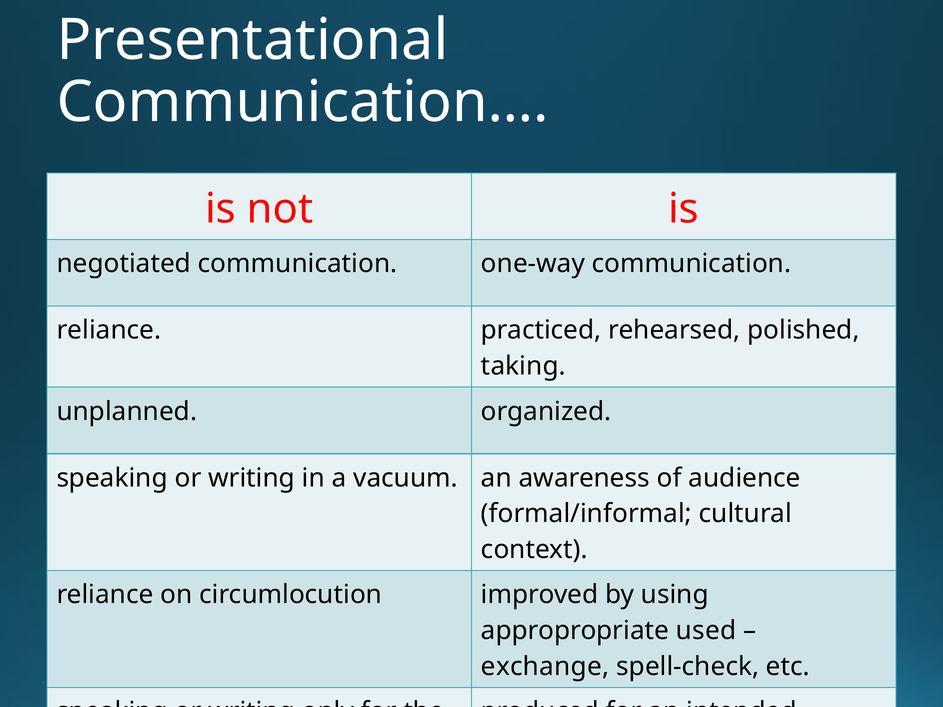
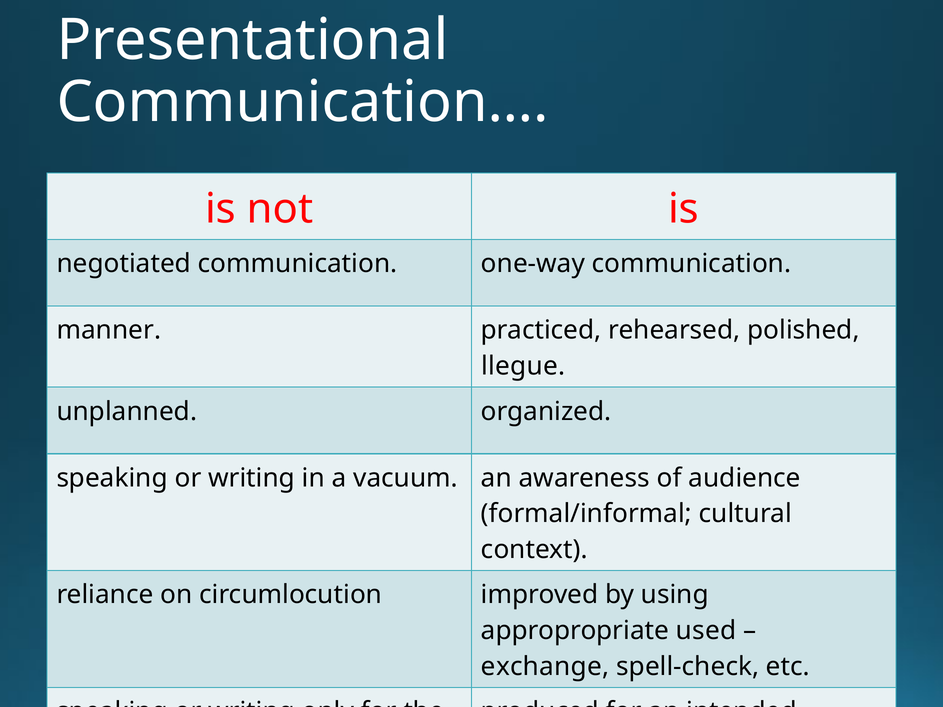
reliance at (109, 330): reliance -> manner
taking: taking -> llegue
